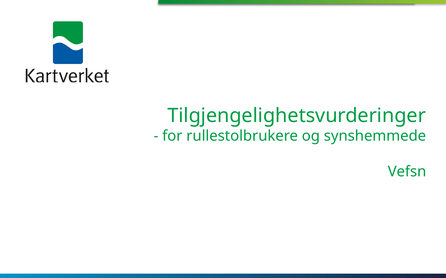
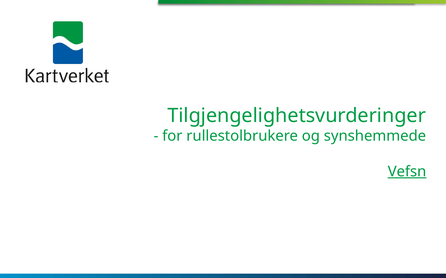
Vefsn underline: none -> present
